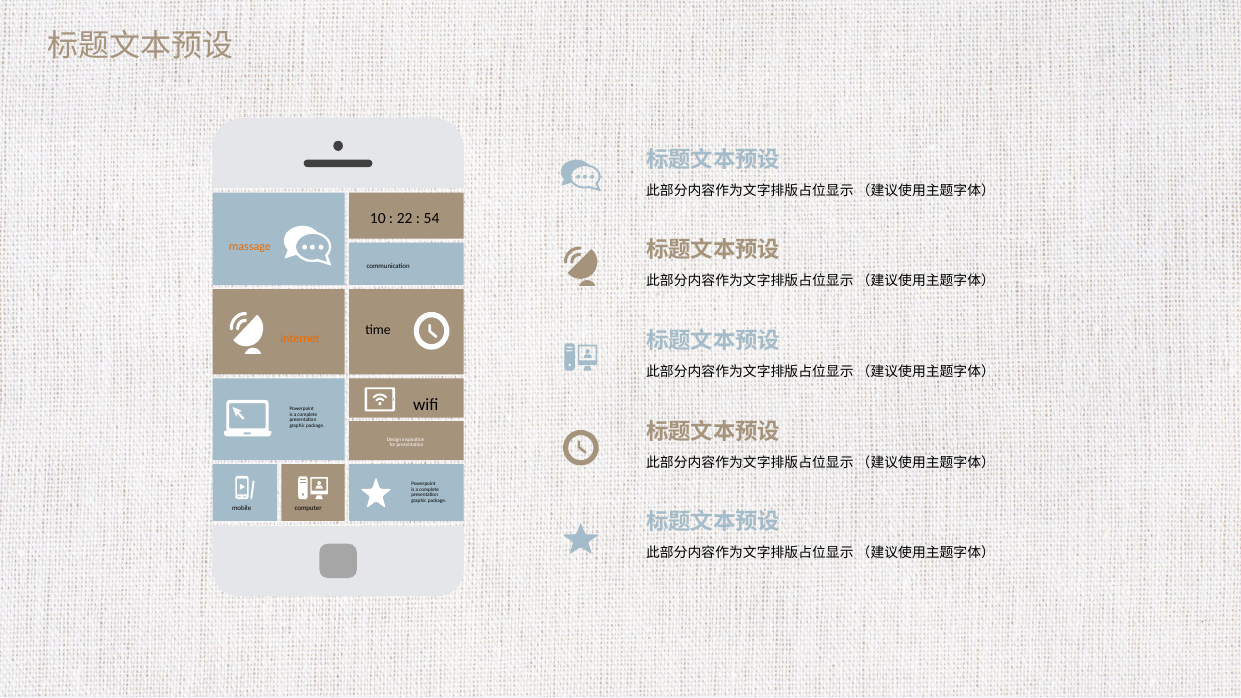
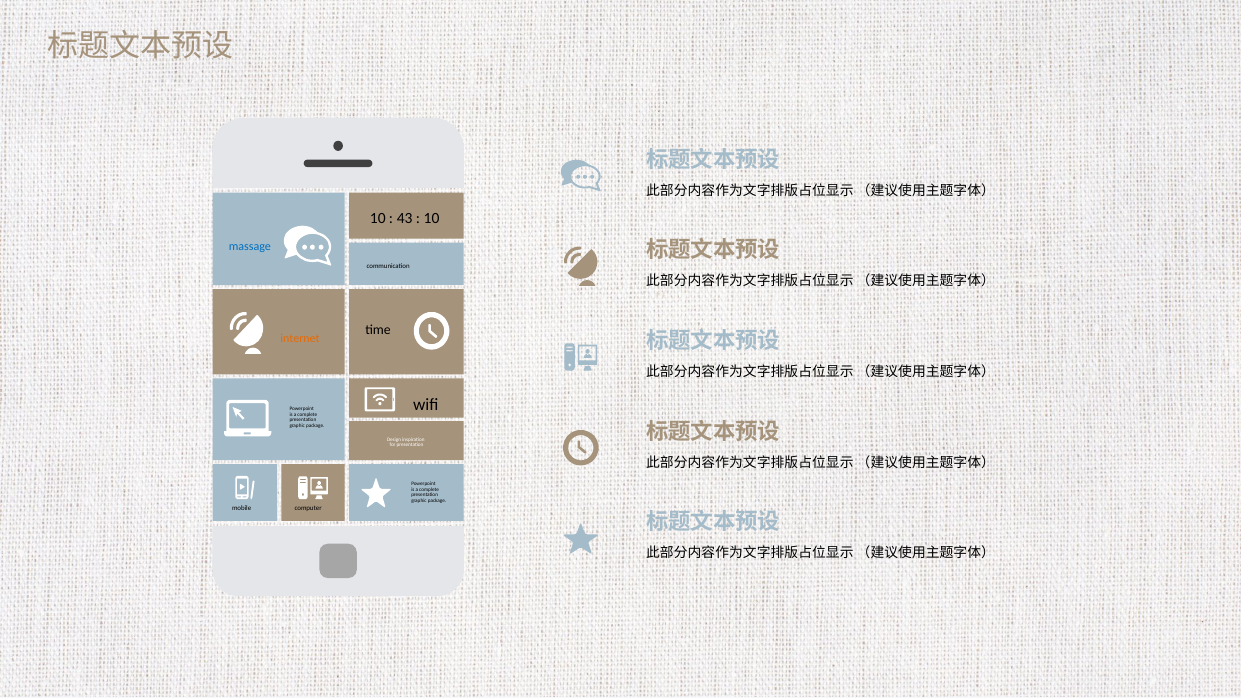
22: 22 -> 43
54 at (432, 219): 54 -> 10
massage colour: orange -> blue
